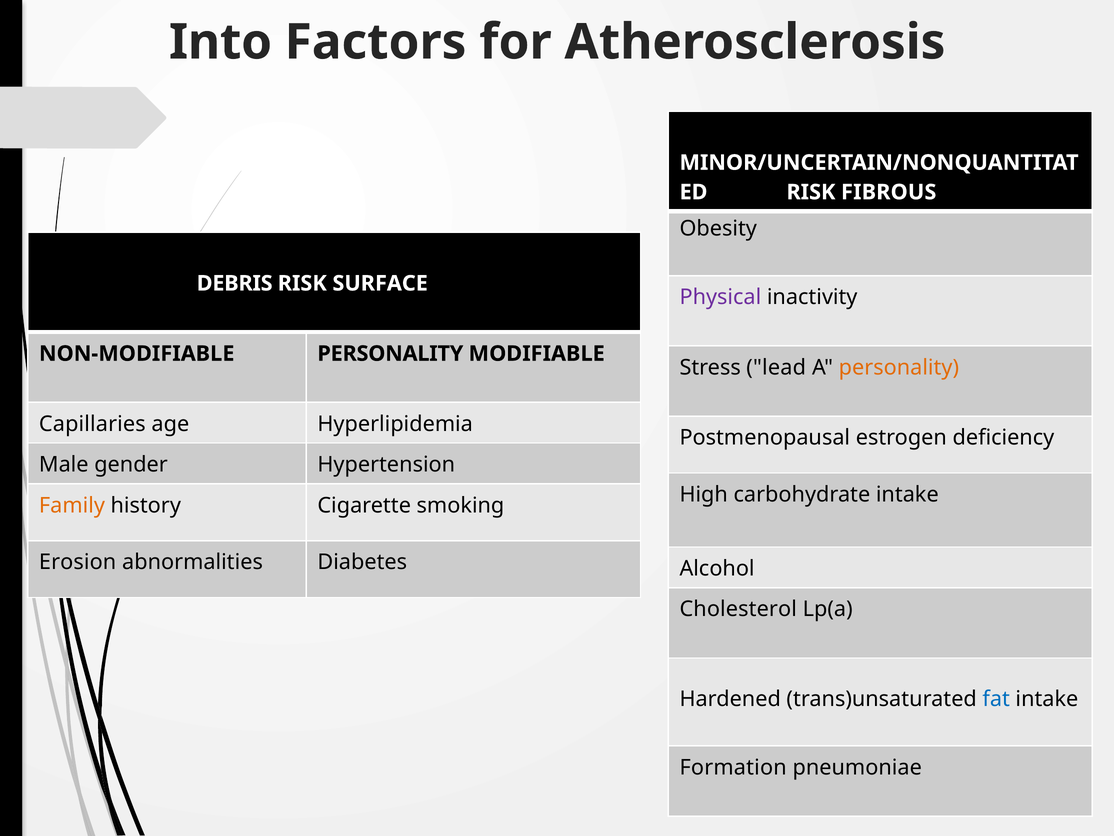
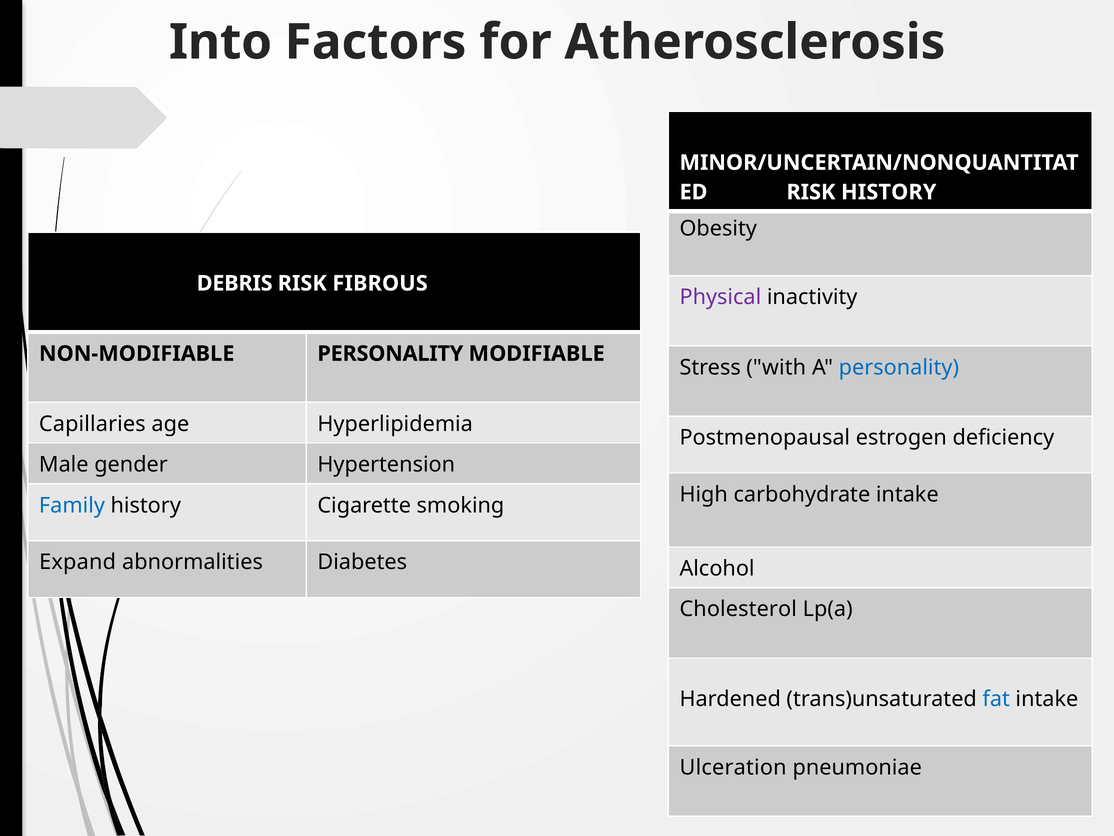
RISK FIBROUS: FIBROUS -> HISTORY
SURFACE: SURFACE -> FIBROUS
lead: lead -> with
personality at (899, 367) colour: orange -> blue
Family colour: orange -> blue
Erosion: Erosion -> Expand
Formation: Formation -> Ulceration
